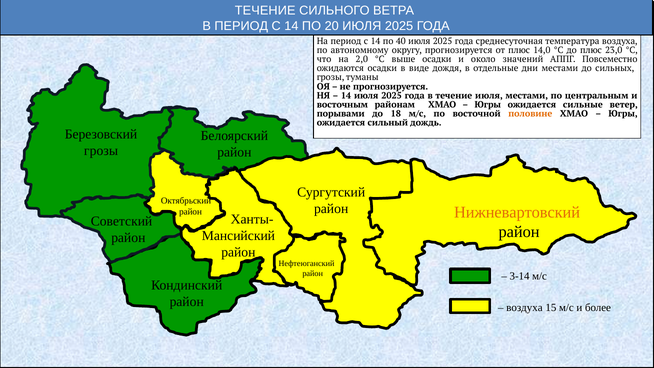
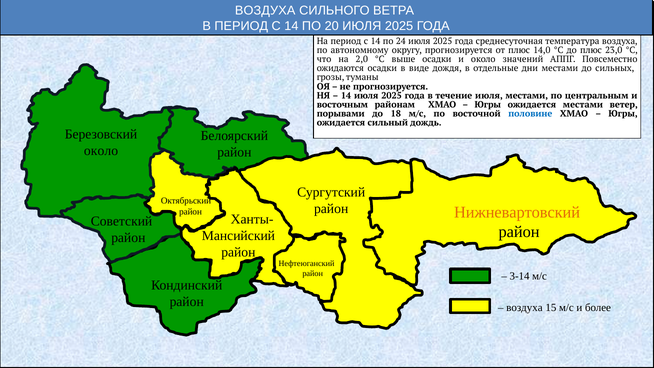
ТЕЧЕНИЕ at (265, 11): ТЕЧЕНИЕ -> ВОЗДУХА
40: 40 -> 24
ожидается сильные: сильные -> местами
половине colour: orange -> blue
грозы at (101, 151): грозы -> около
